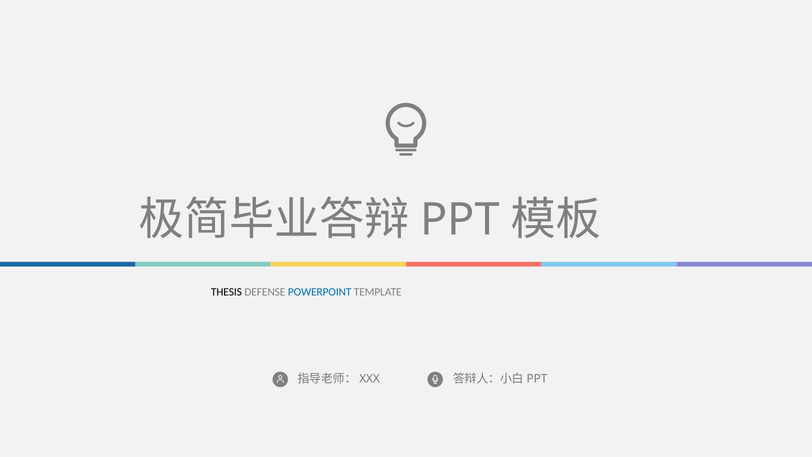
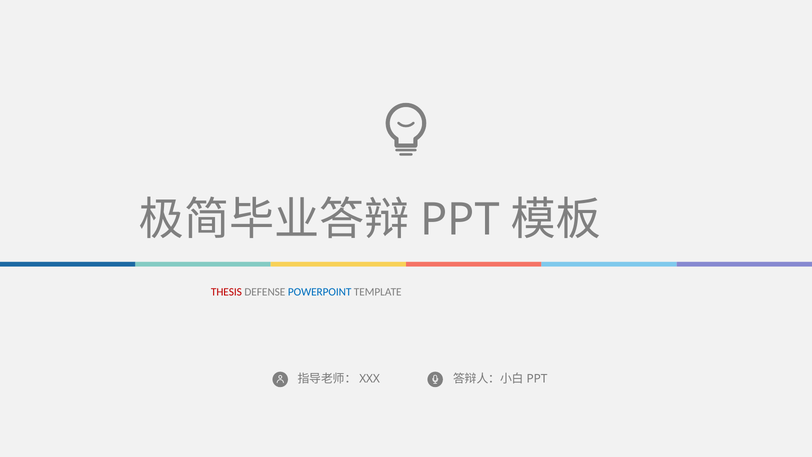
THESIS colour: black -> red
